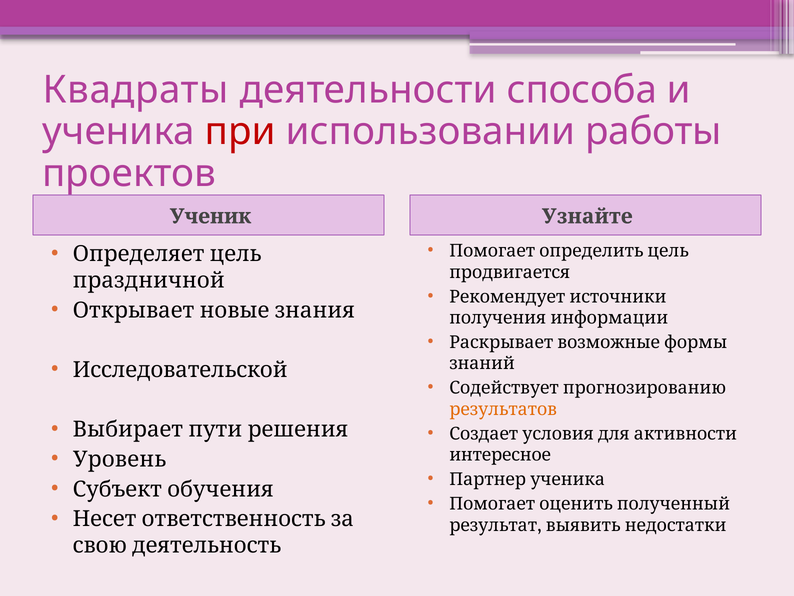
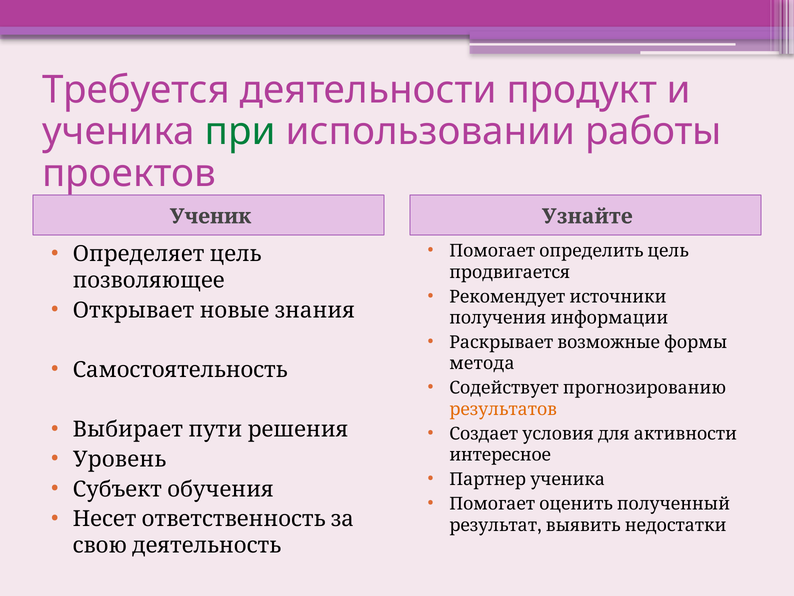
Квадраты: Квадраты -> Требуется
способа: способа -> продукт
при colour: red -> green
праздничной: праздничной -> позволяющее
знаний: знаний -> метода
Исследовательской: Исследовательской -> Самостоятельность
